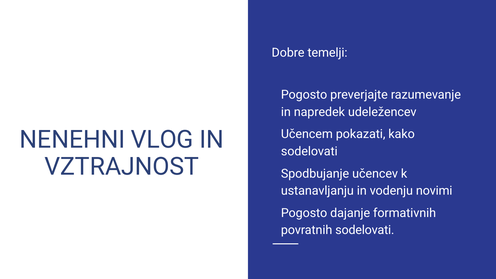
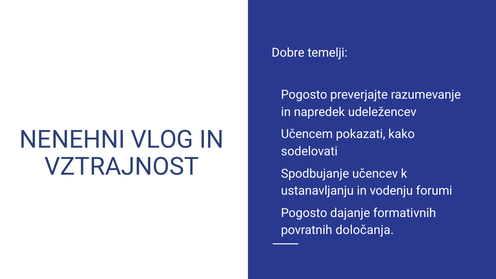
novimi: novimi -> forumi
povratnih sodelovati: sodelovati -> določanja
